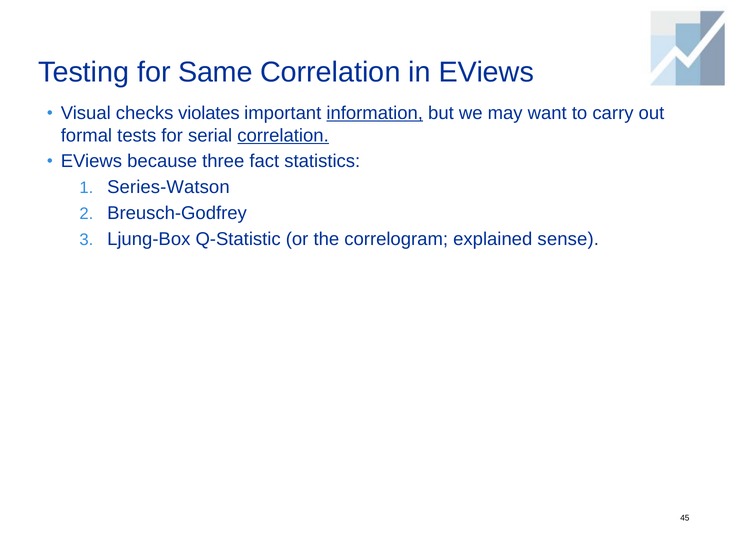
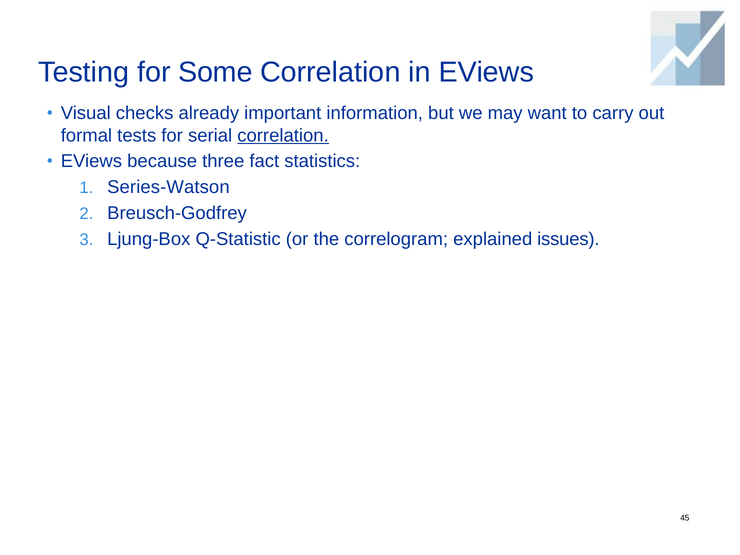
Same: Same -> Some
violates: violates -> already
information underline: present -> none
sense: sense -> issues
